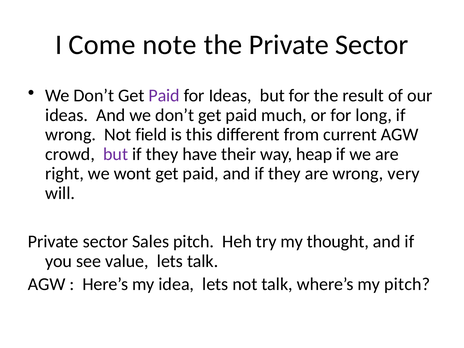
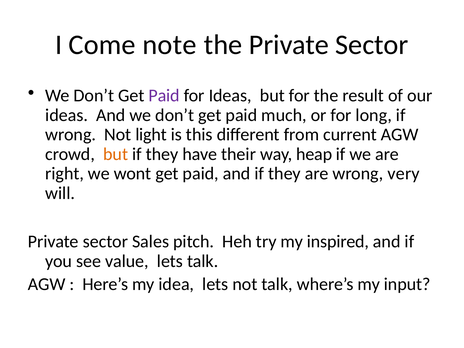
field: field -> light
but at (116, 154) colour: purple -> orange
thought: thought -> inspired
my pitch: pitch -> input
